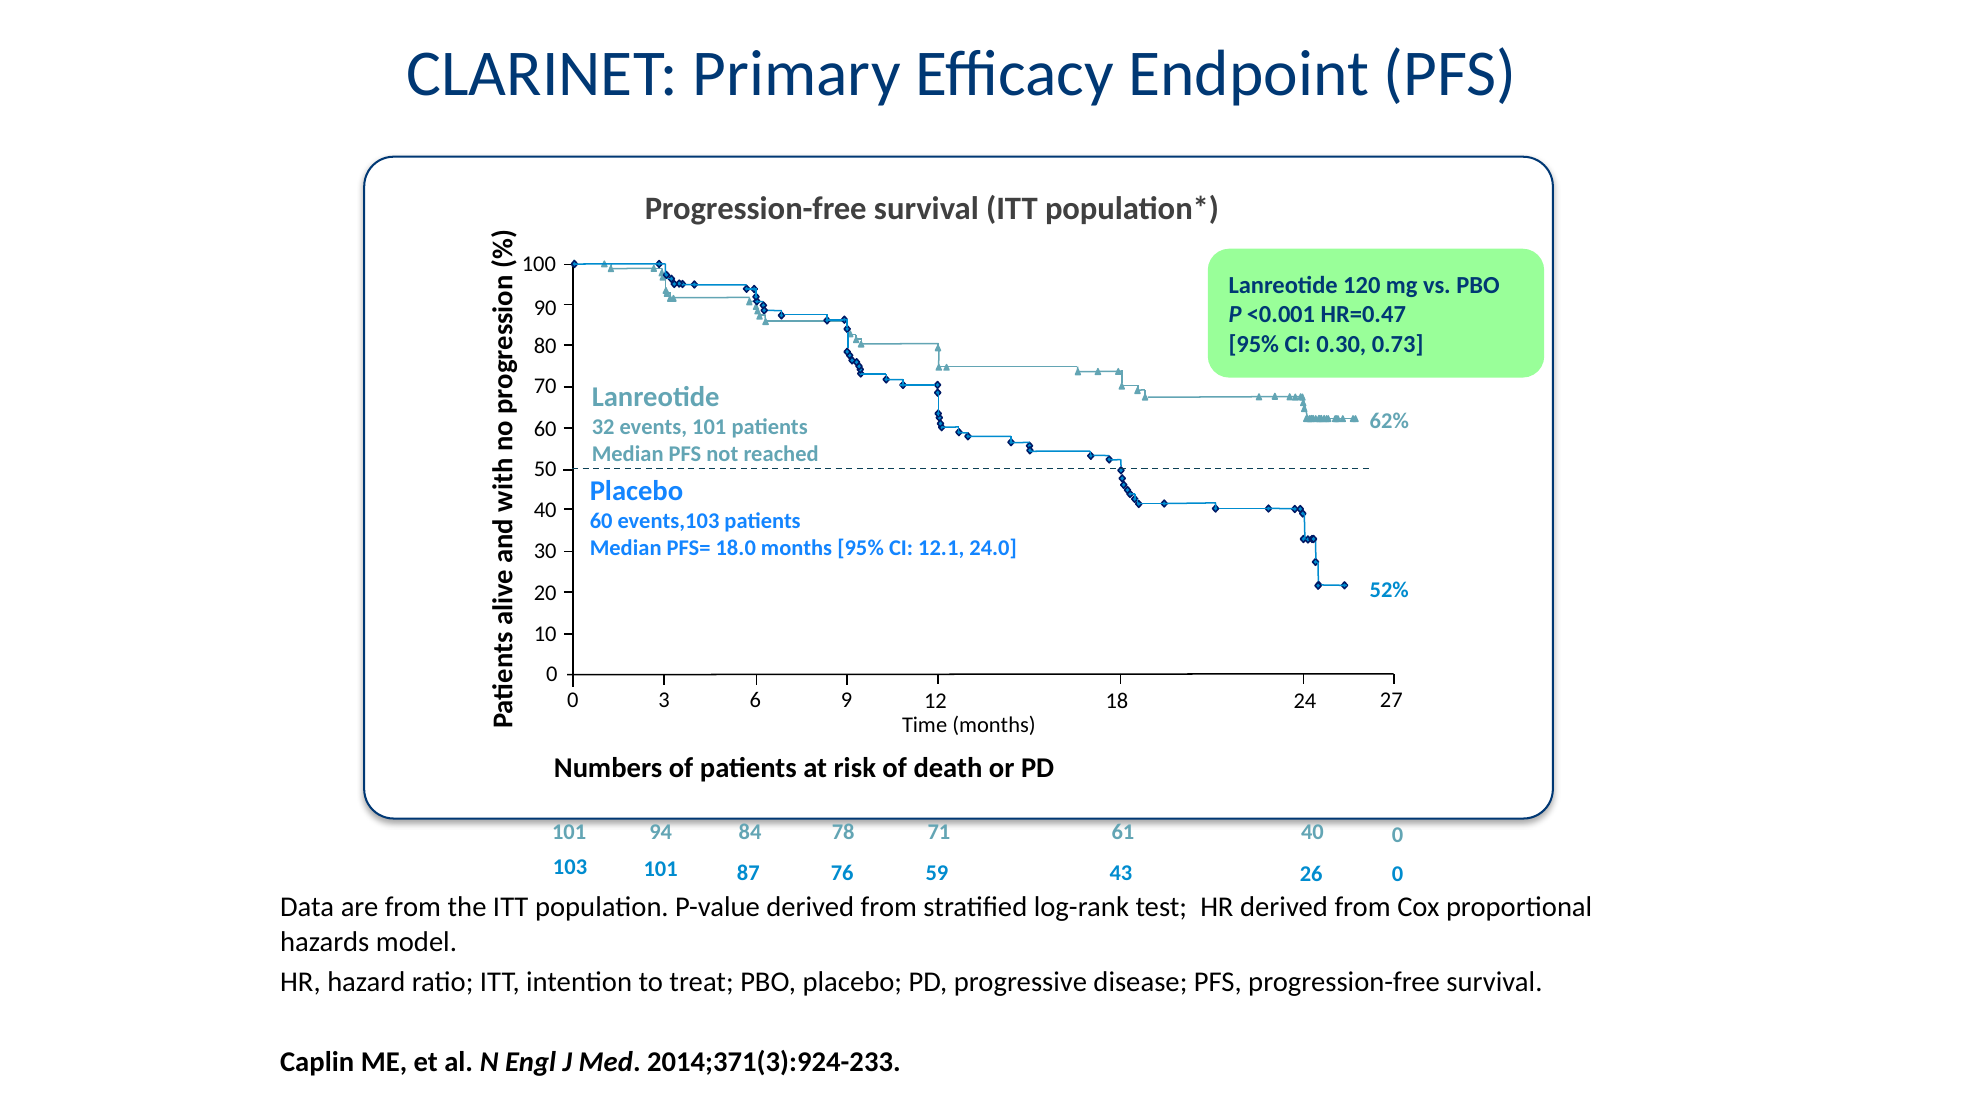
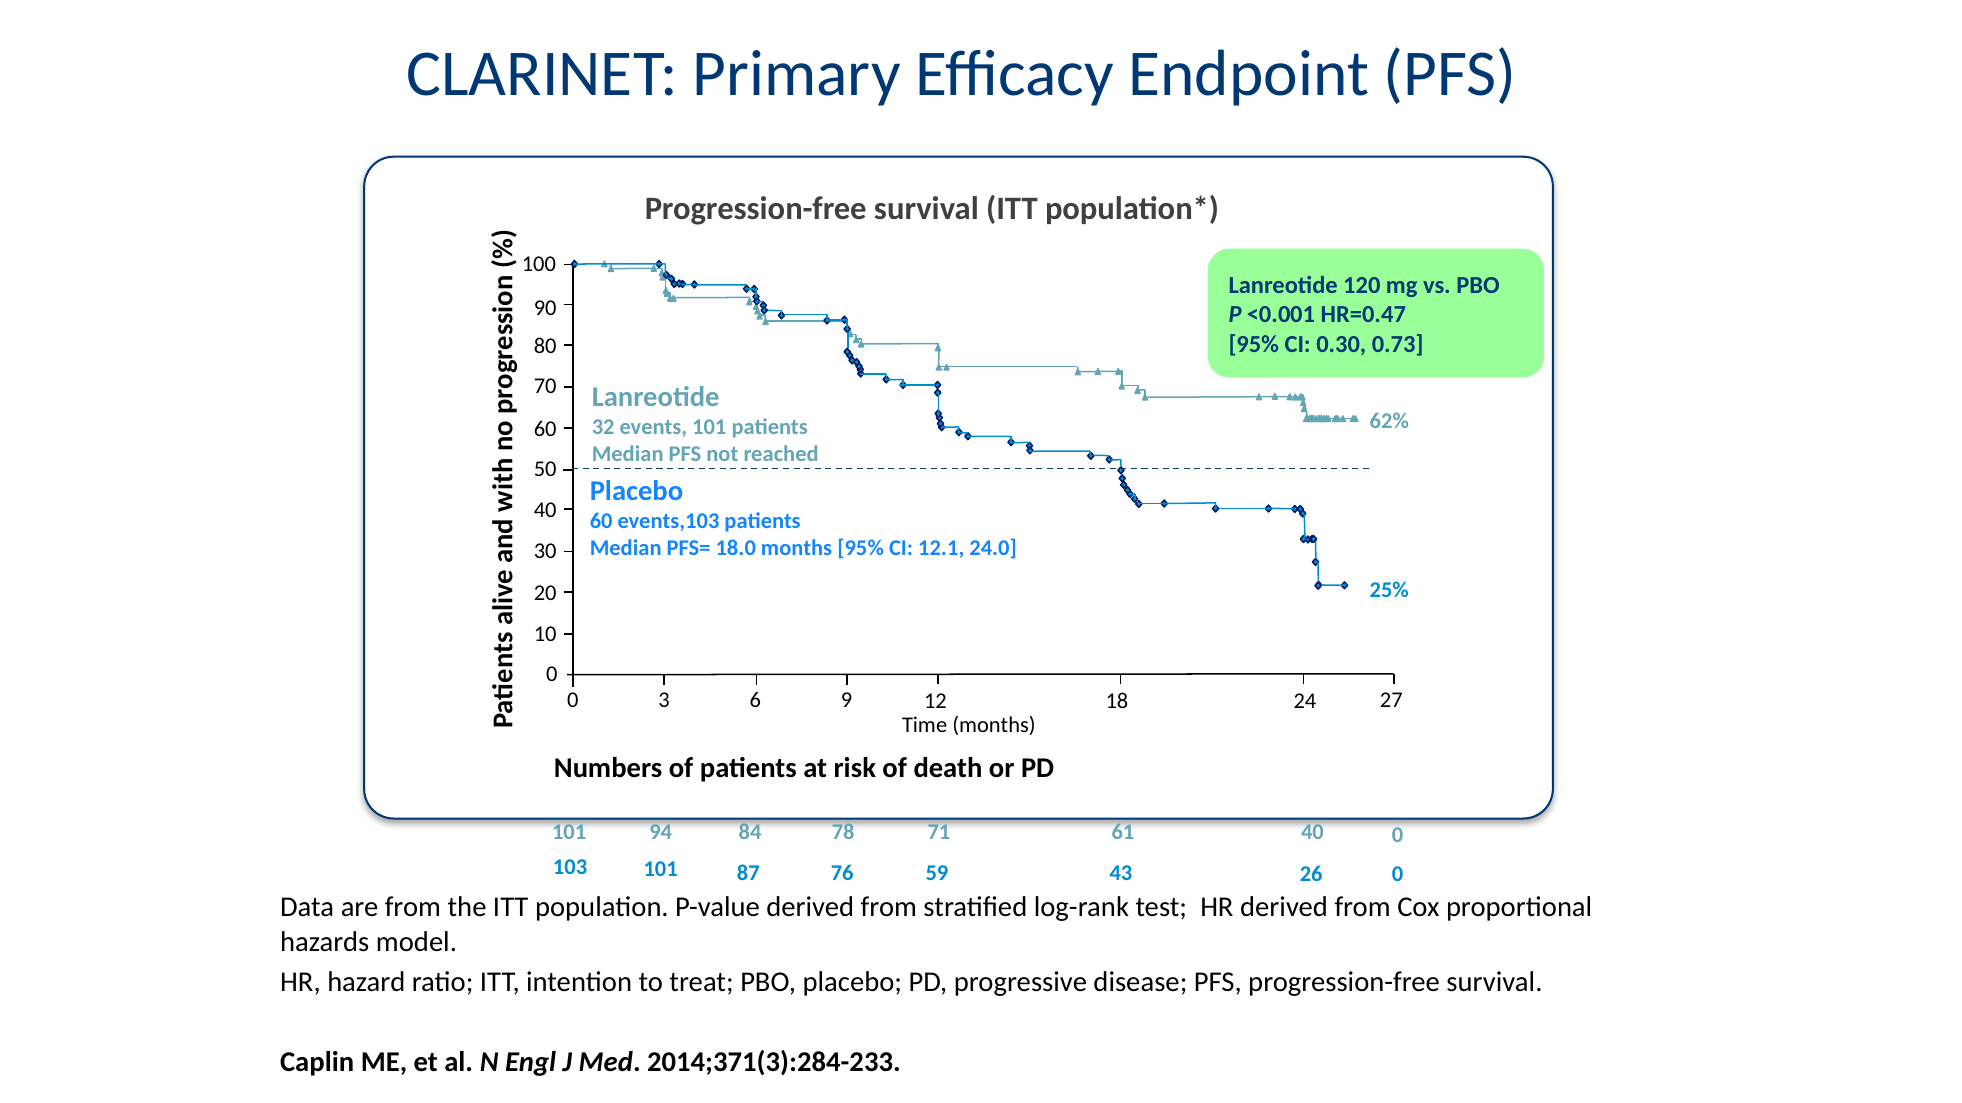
52%: 52% -> 25%
2014;371(3):924-233: 2014;371(3):924-233 -> 2014;371(3):284-233
